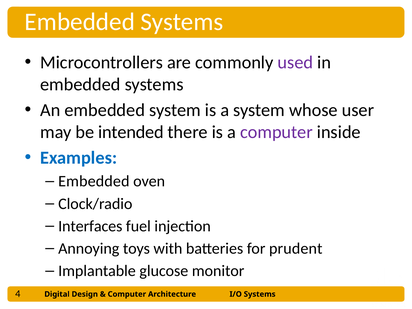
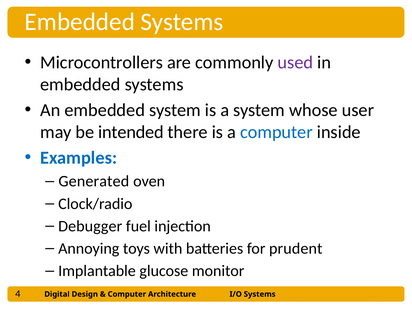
computer at (276, 132) colour: purple -> blue
Embedded at (94, 181): Embedded -> Generated
Interfaces: Interfaces -> Debugger
